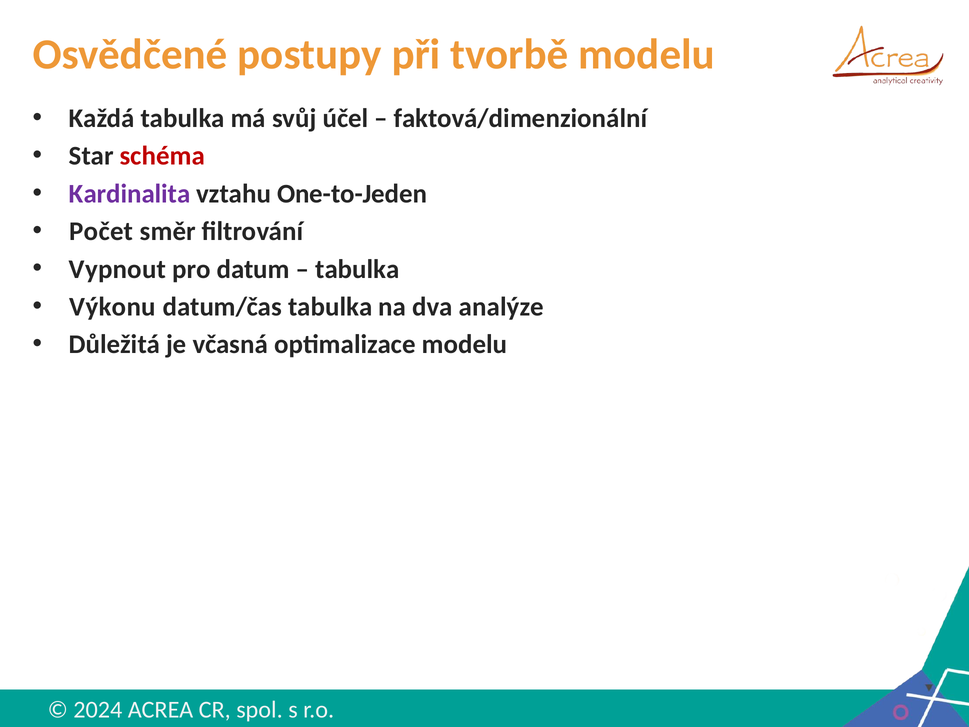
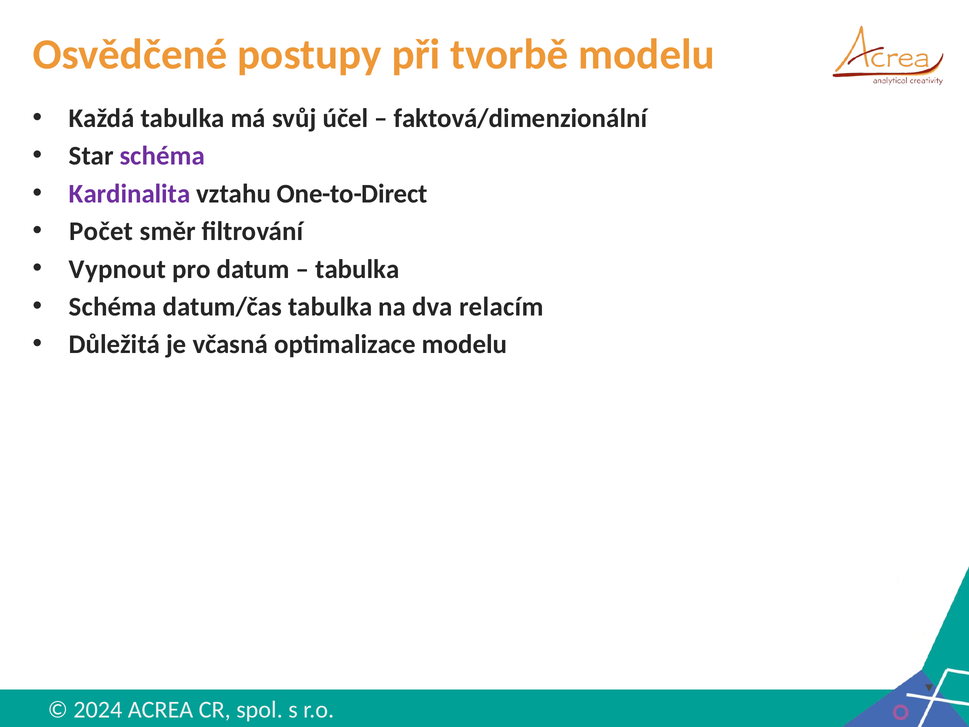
schéma at (162, 156) colour: red -> purple
One-to-Jeden: One-to-Jeden -> One-to-Direct
Výkonu at (113, 307): Výkonu -> Schéma
analýze: analýze -> relacím
